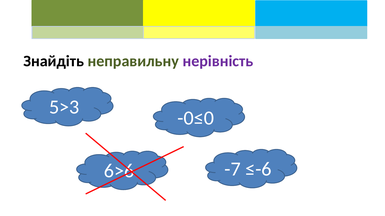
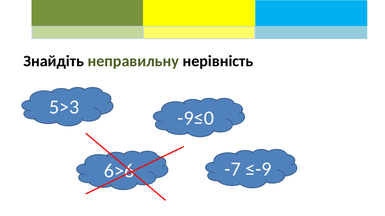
нерівність colour: purple -> black
-0≤0: -0≤0 -> -9≤0
≤-6: ≤-6 -> ≤-9
